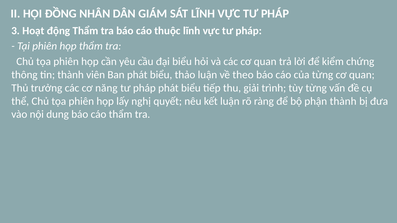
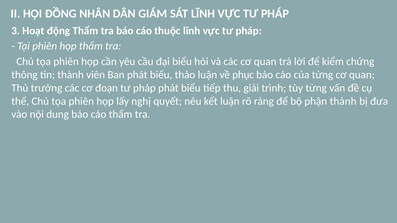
theo: theo -> phục
năng: năng -> đoạn
